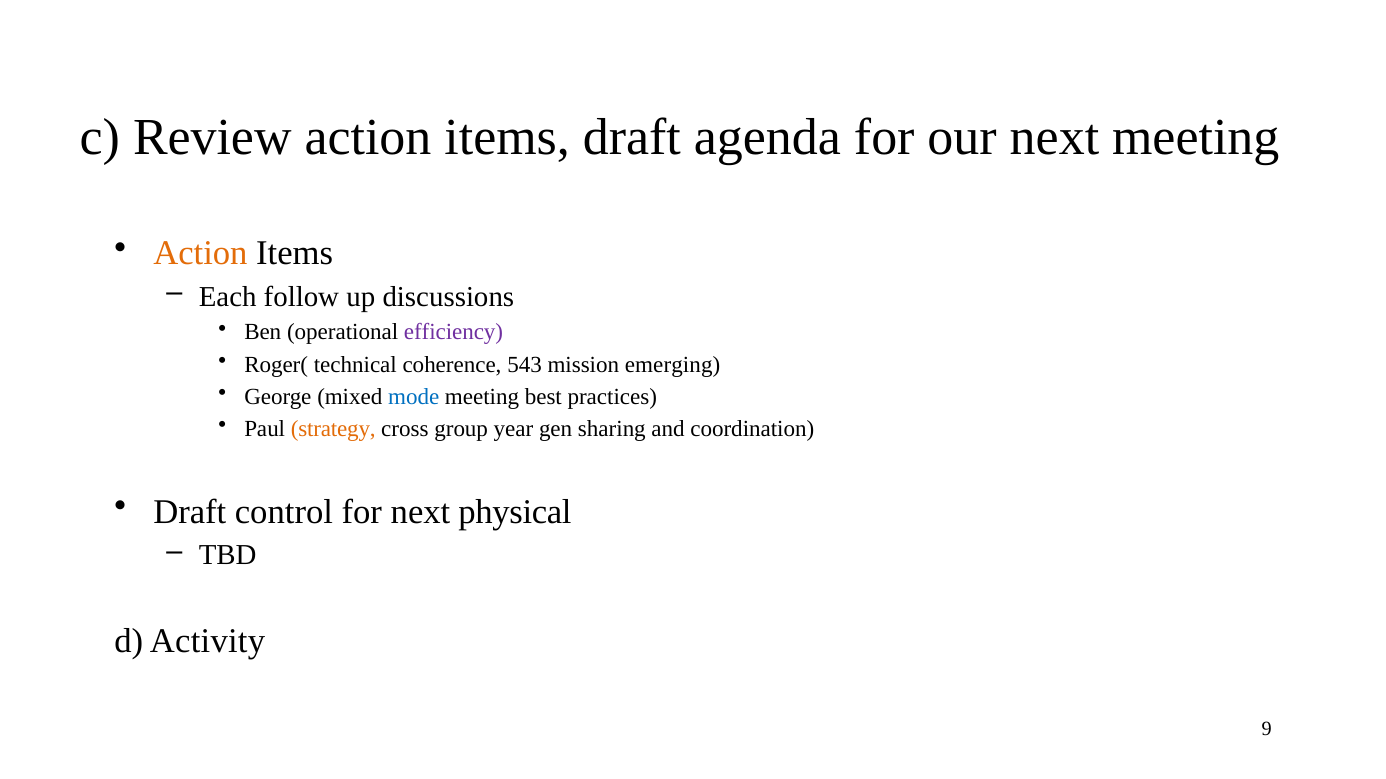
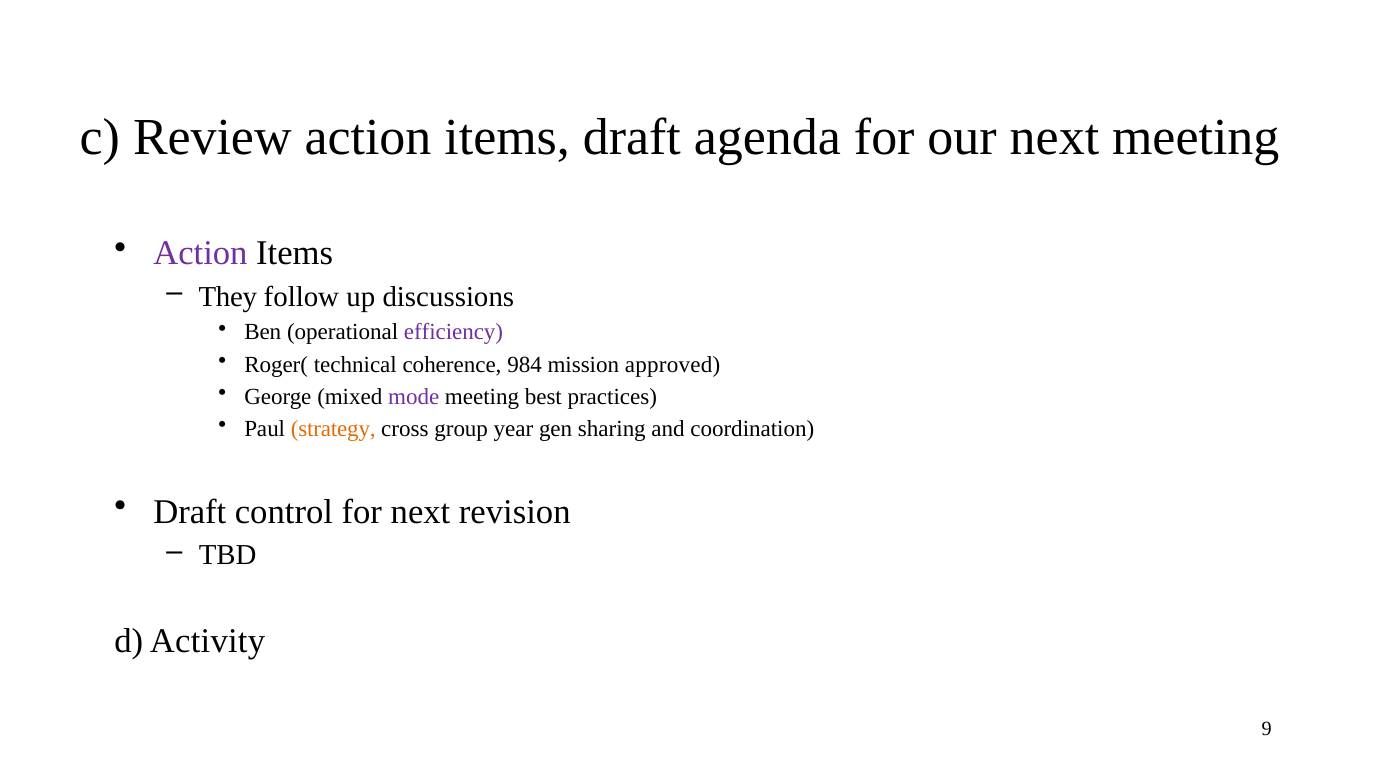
Action at (200, 254) colour: orange -> purple
Each: Each -> They
543: 543 -> 984
emerging: emerging -> approved
mode colour: blue -> purple
physical: physical -> revision
